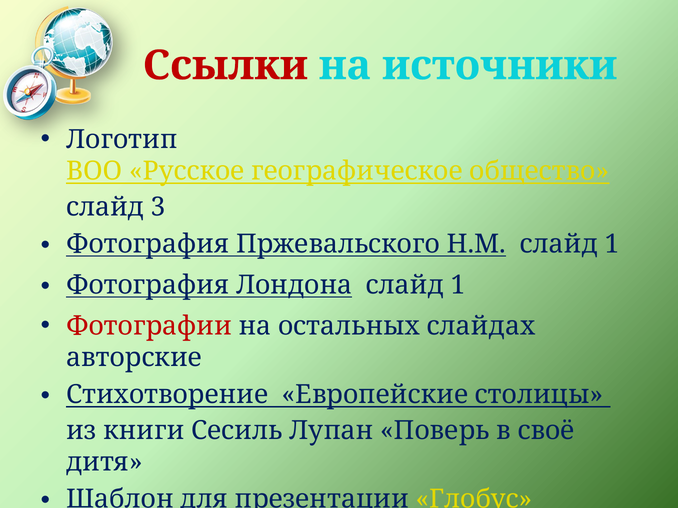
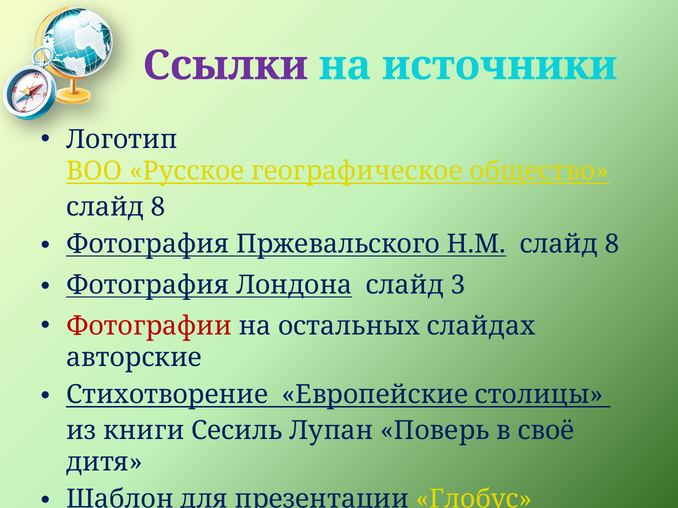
Ссылки colour: red -> purple
3 at (158, 207): 3 -> 8
Н.М слайд 1: 1 -> 8
Лондона слайд 1: 1 -> 3
